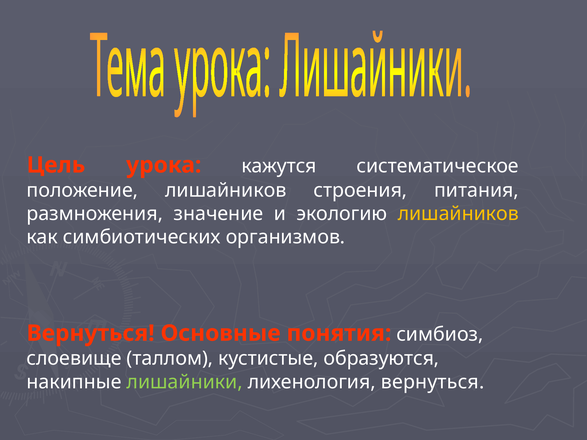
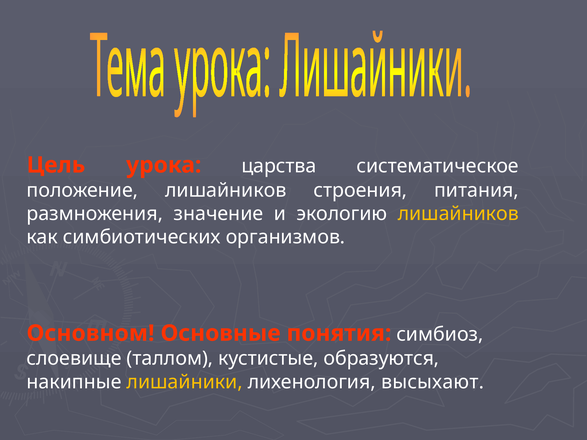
кажутся: кажутся -> царства
Вернуться at (91, 333): Вернуться -> Основном
лишайники colour: light green -> yellow
лихенология вернуться: вернуться -> высыхают
